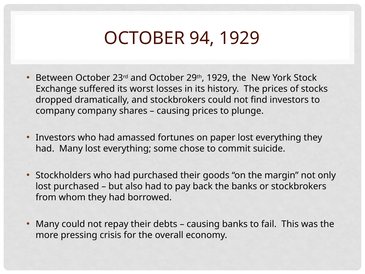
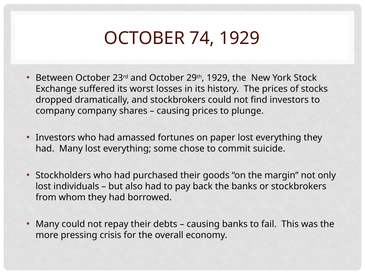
94: 94 -> 74
lost purchased: purchased -> individuals
